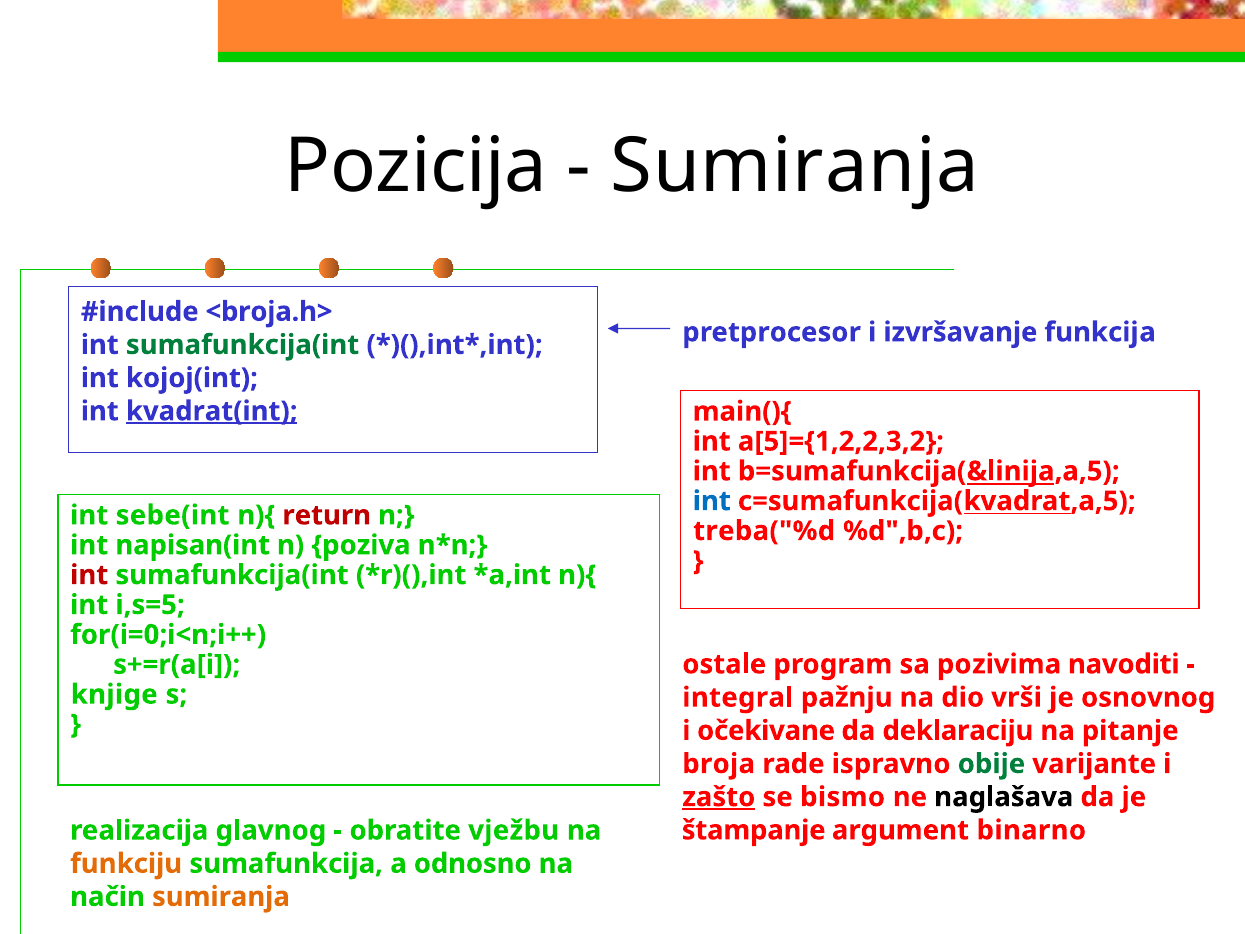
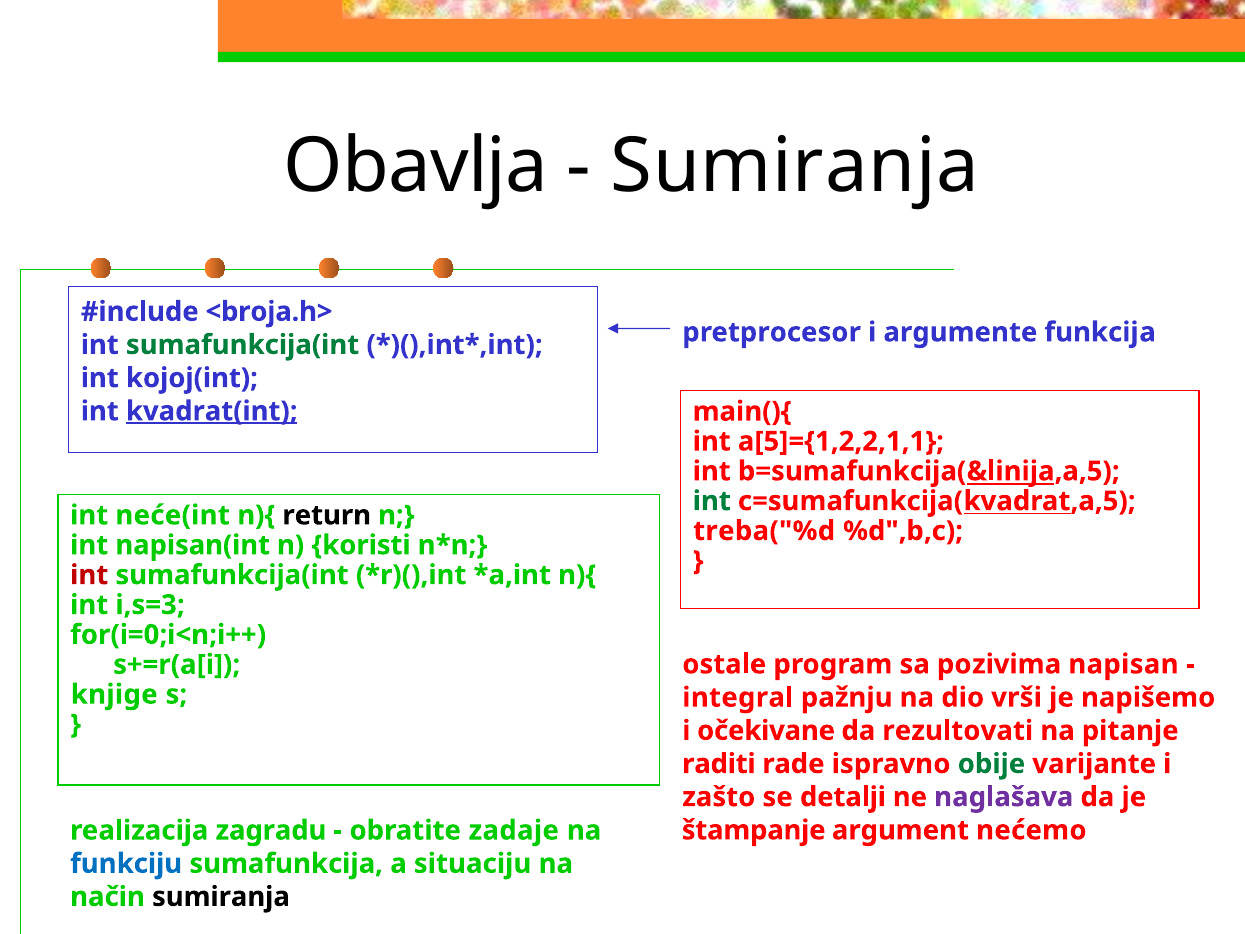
Pozicija: Pozicija -> Obavlja
izvršavanje: izvršavanje -> argumente
a[5]={1,2,2,3,2: a[5]={1,2,2,3,2 -> a[5]={1,2,2,1,1
int at (712, 501) colour: blue -> green
sebe(int: sebe(int -> neće(int
return colour: red -> black
poziva: poziva -> koristi
i,s=5: i,s=5 -> i,s=3
navoditi: navoditi -> napisan
osnovnog: osnovnog -> napišemo
deklaraciju: deklaraciju -> rezultovati
broja: broja -> raditi
zašto underline: present -> none
bismo: bismo -> detalji
naglašava colour: black -> purple
glavnog: glavnog -> zagradu
vježbu: vježbu -> zadaje
binarno: binarno -> nećemo
funkciju colour: orange -> blue
odnosno: odnosno -> situaciju
sumiranja at (221, 897) colour: orange -> black
